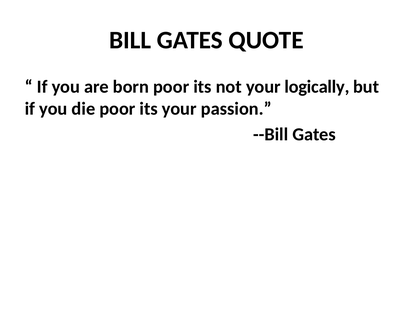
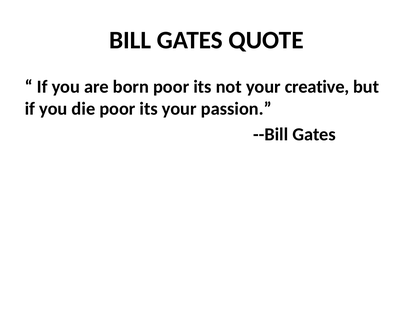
logically: logically -> creative
